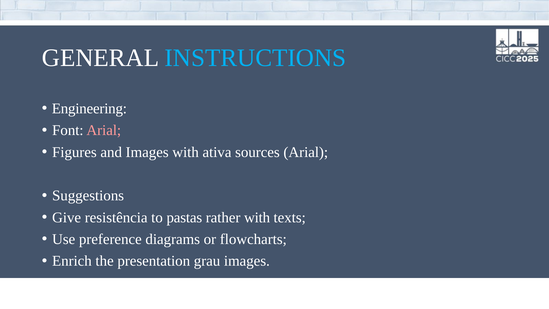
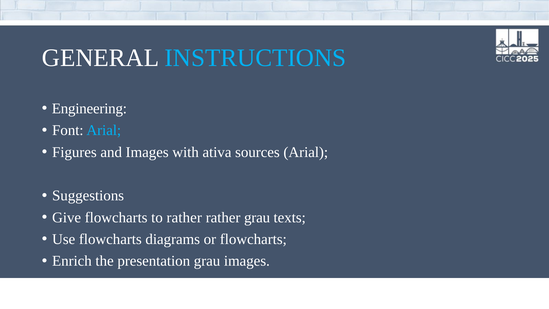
Arial at (104, 130) colour: pink -> light blue
Give resistência: resistência -> flowcharts
to pastas: pastas -> rather
rather with: with -> grau
Use preference: preference -> flowcharts
